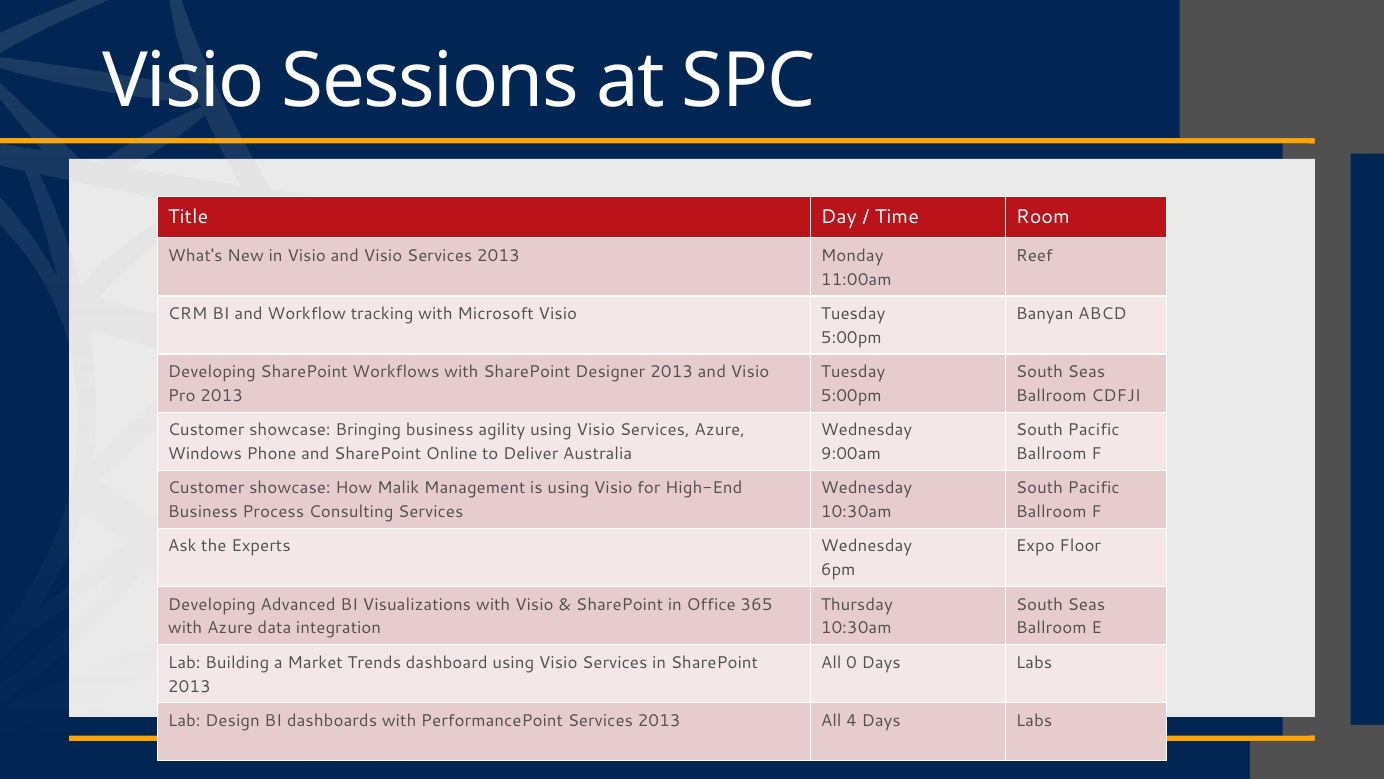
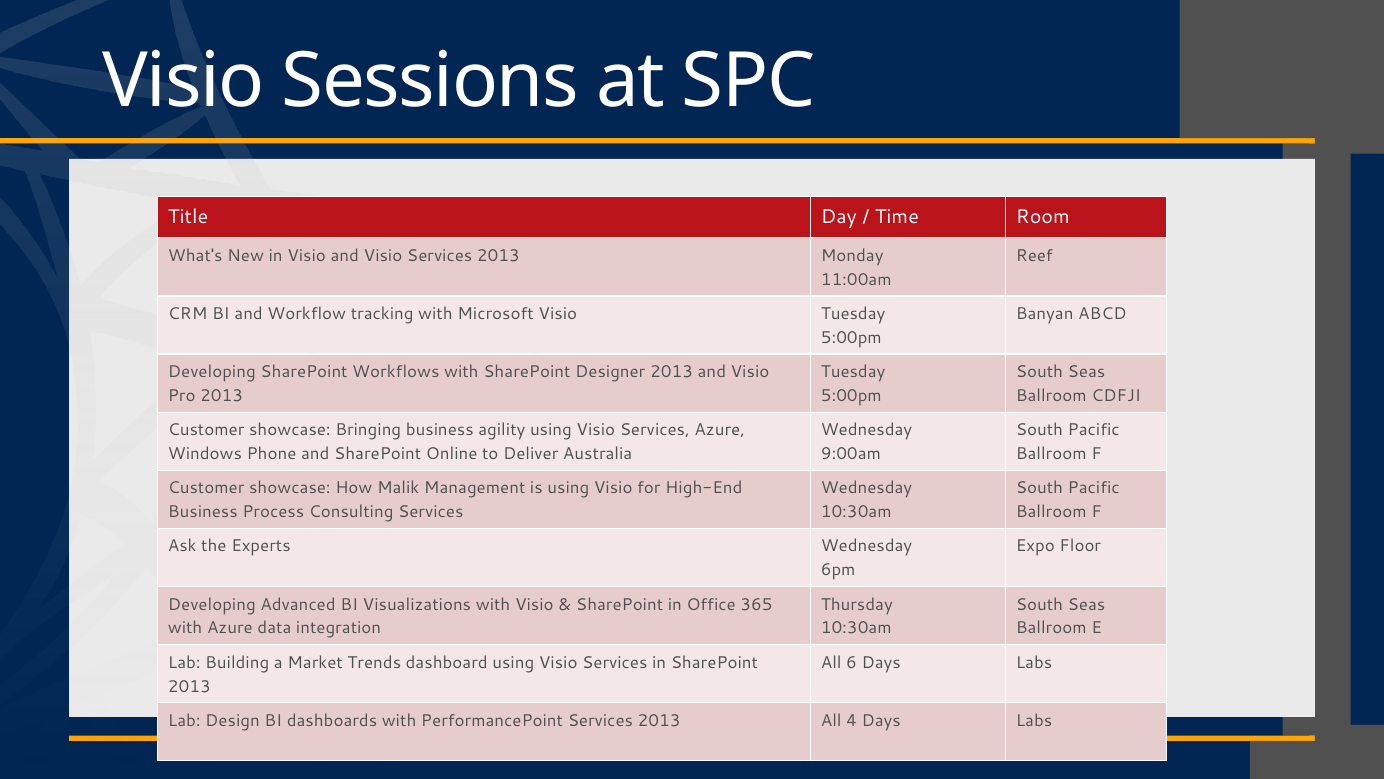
0: 0 -> 6
